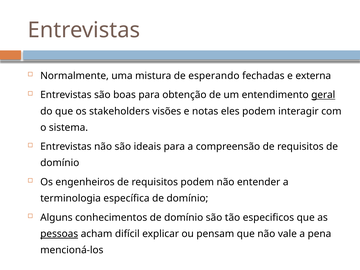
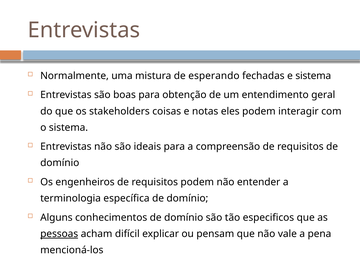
e externa: externa -> sistema
geral underline: present -> none
visões: visões -> coisas
